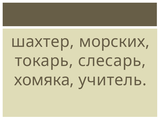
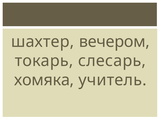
морских: морских -> вечером
